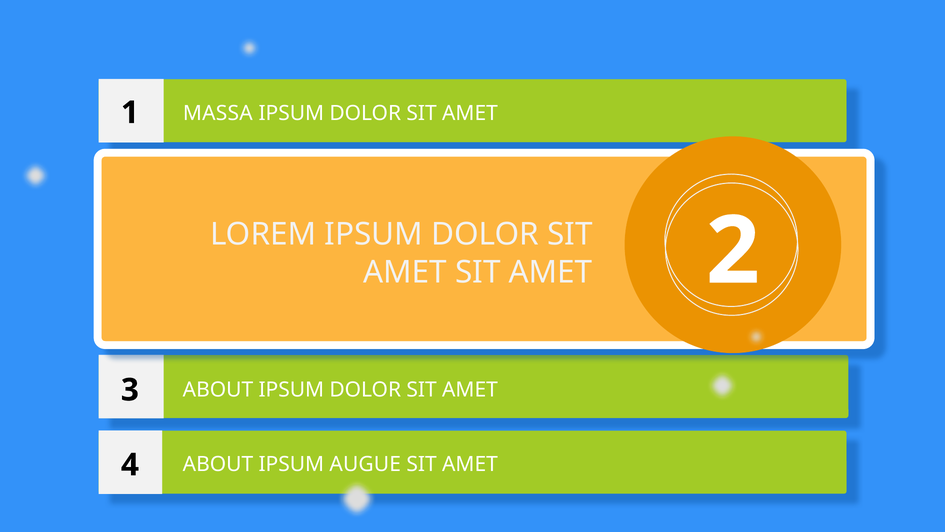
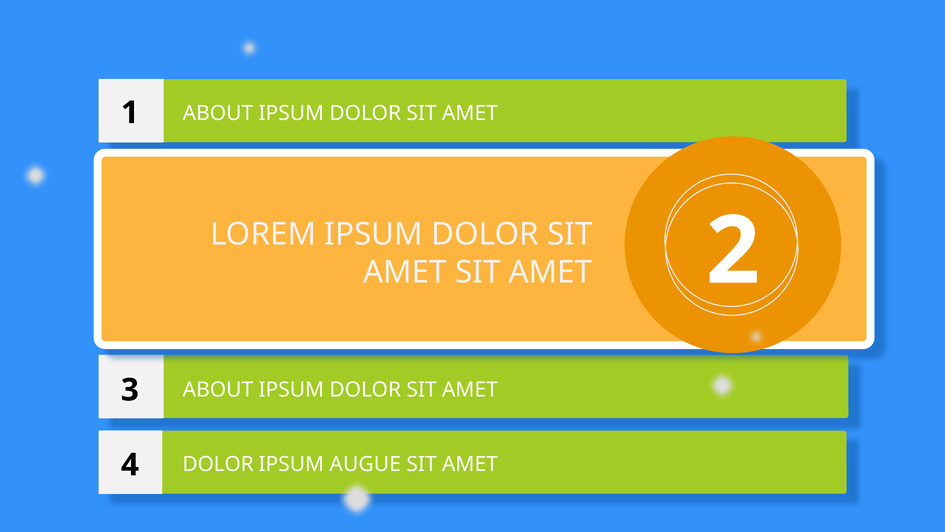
MASSA at (218, 113): MASSA -> ABOUT
ABOUT at (218, 464): ABOUT -> DOLOR
